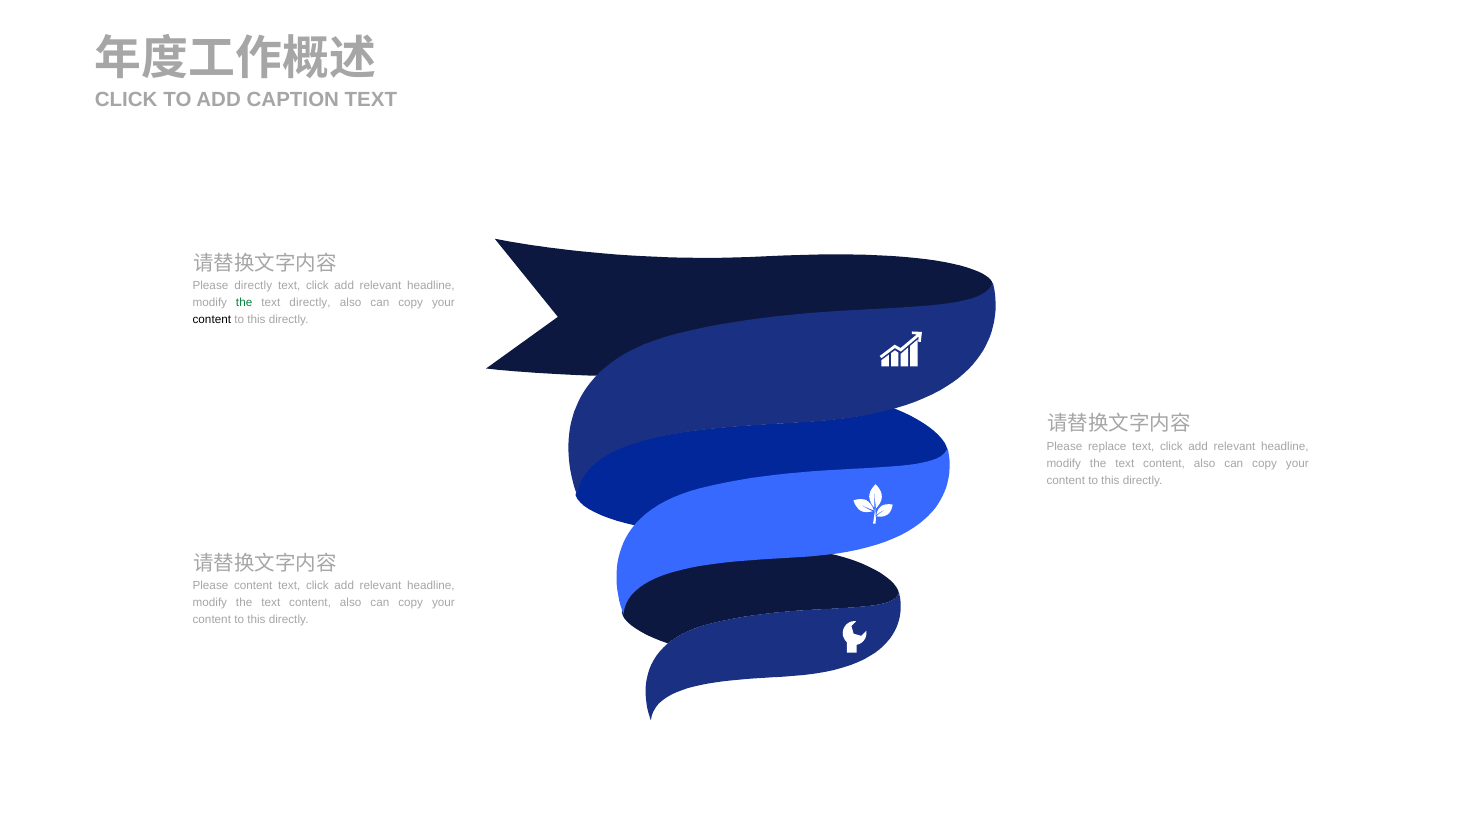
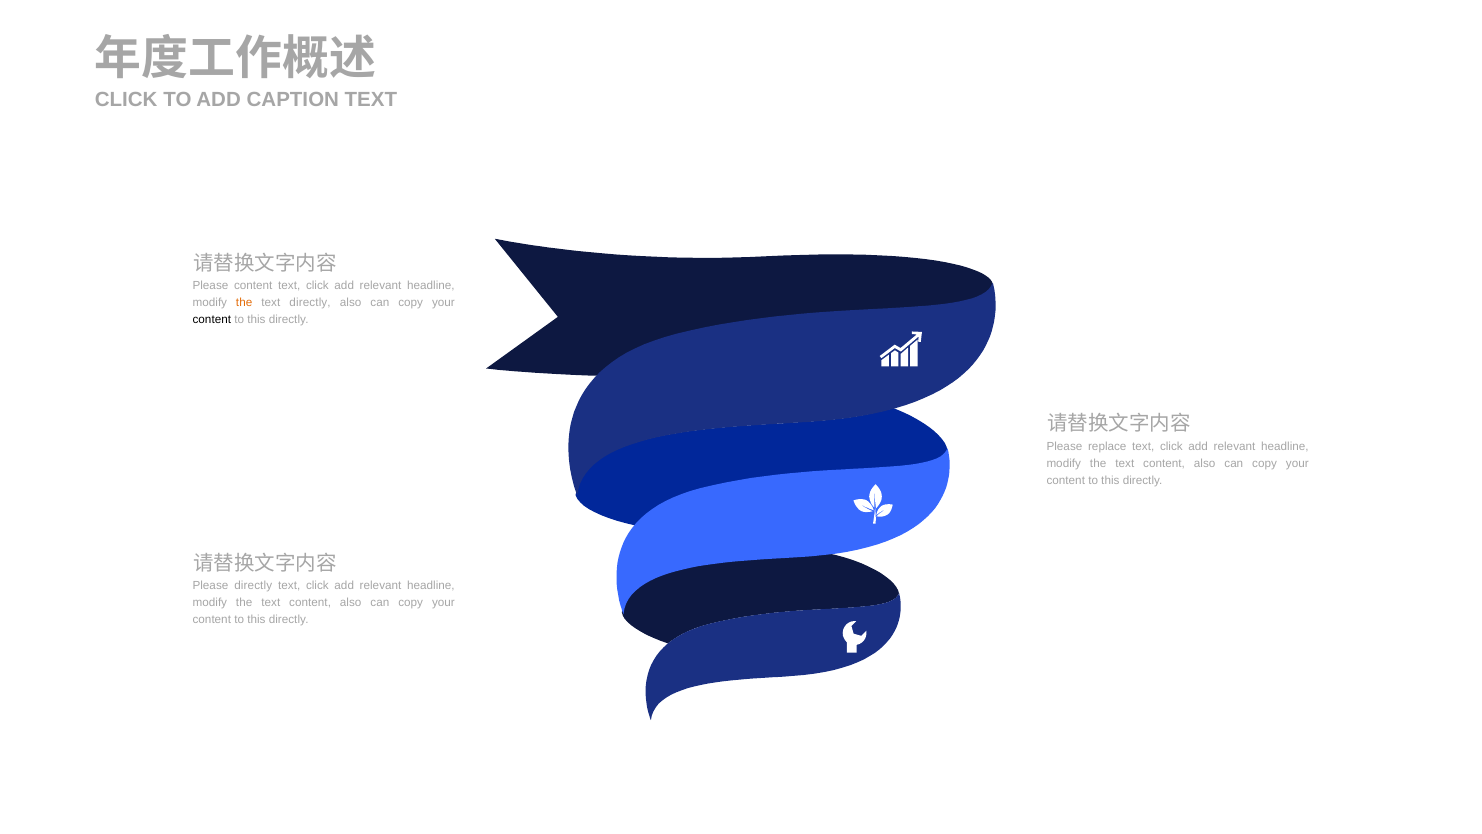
Please directly: directly -> content
the at (244, 303) colour: green -> orange
Please content: content -> directly
